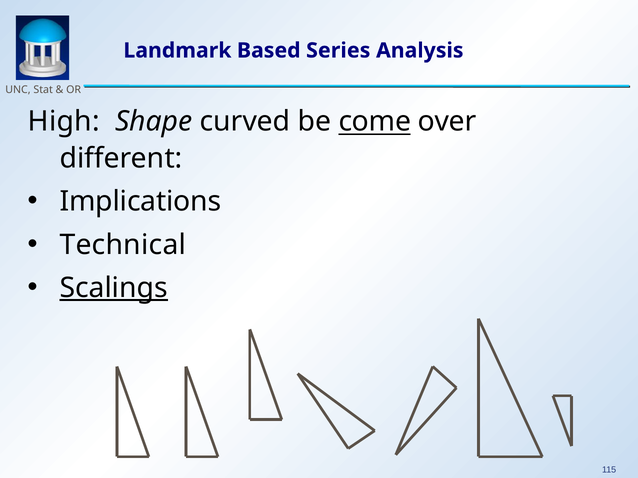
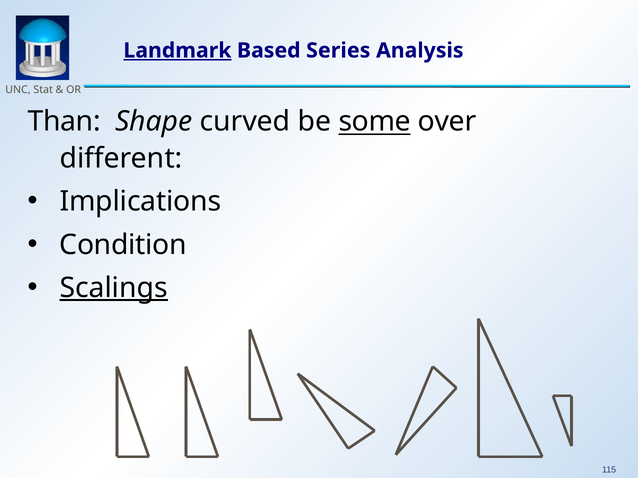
Landmark underline: none -> present
High: High -> Than
come: come -> some
Technical: Technical -> Condition
